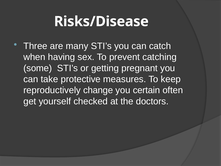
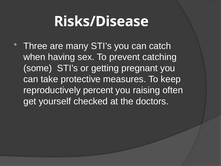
change: change -> percent
certain: certain -> raising
